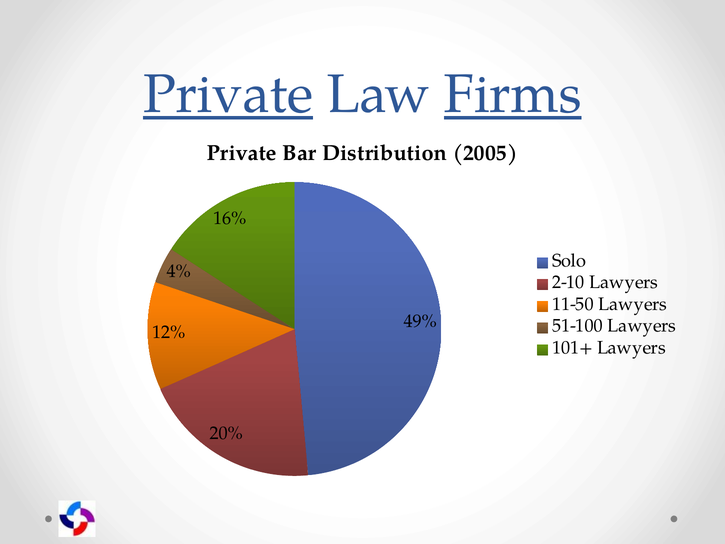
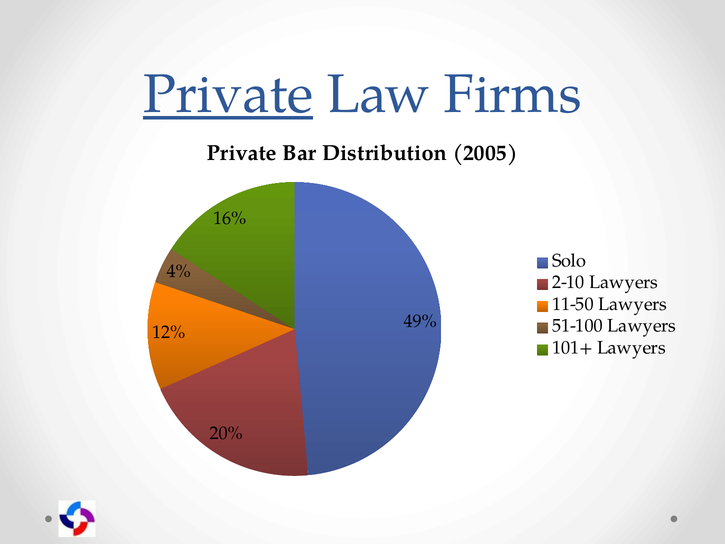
Firms underline: present -> none
